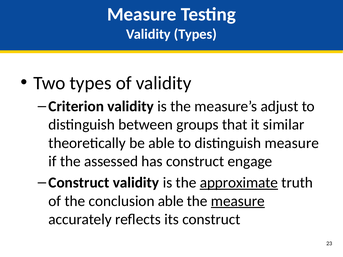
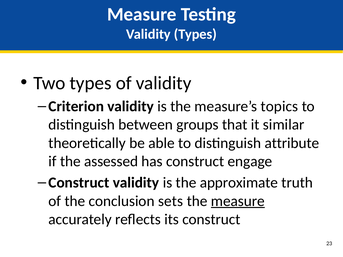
adjust: adjust -> topics
distinguish measure: measure -> attribute
approximate underline: present -> none
conclusion able: able -> sets
